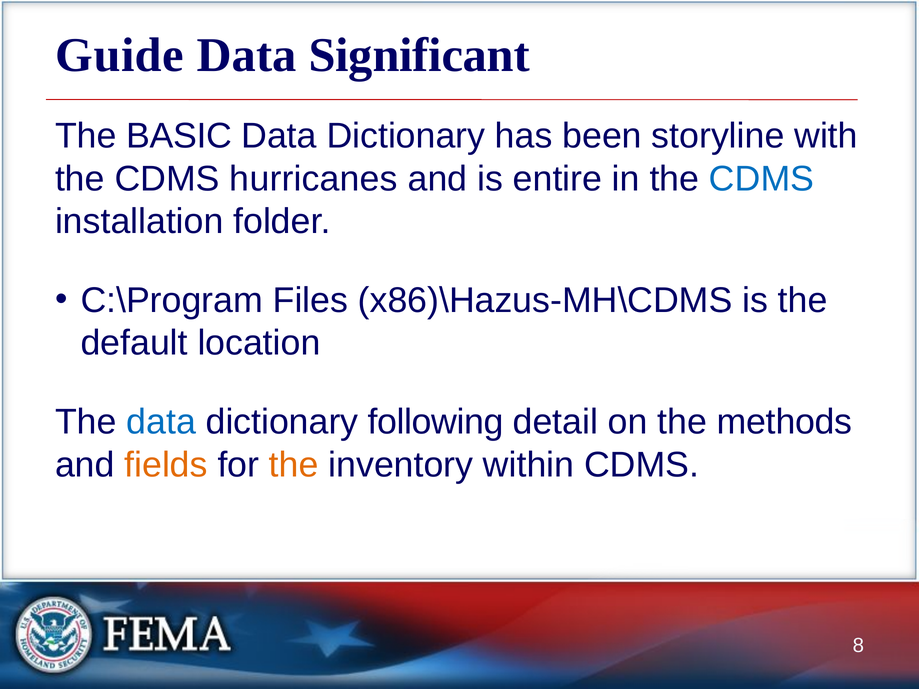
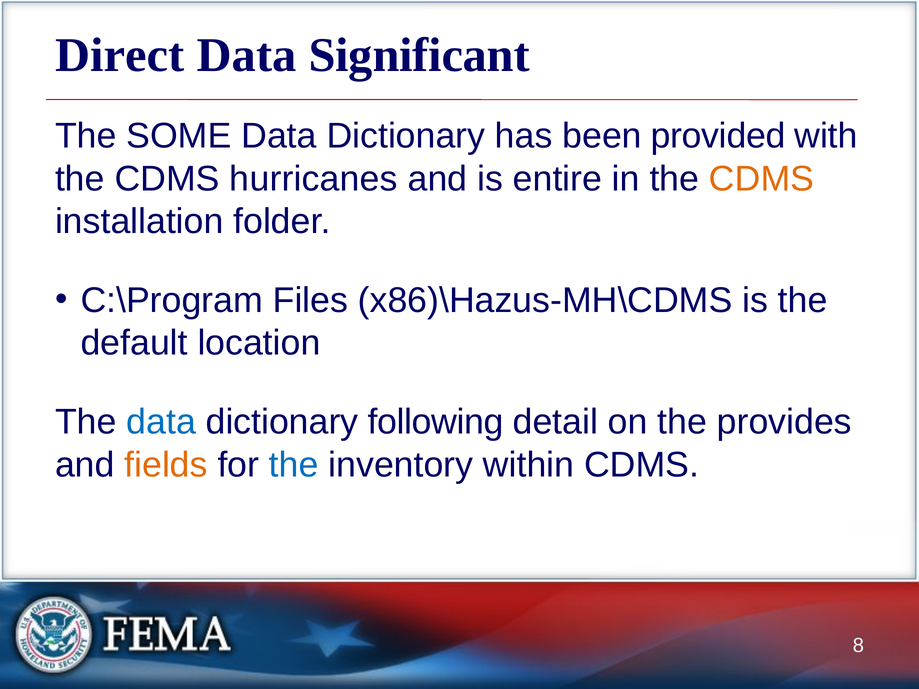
Guide: Guide -> Direct
BASIC: BASIC -> SOME
storyline: storyline -> provided
CDMS at (762, 179) colour: blue -> orange
methods: methods -> provides
the at (294, 465) colour: orange -> blue
